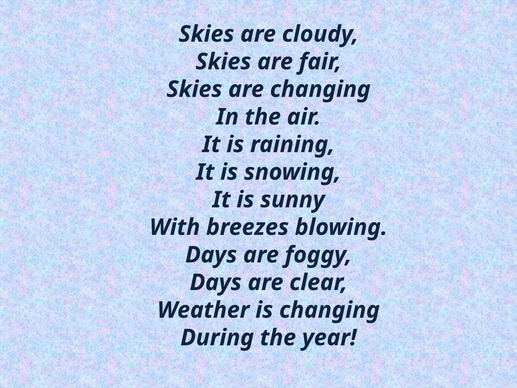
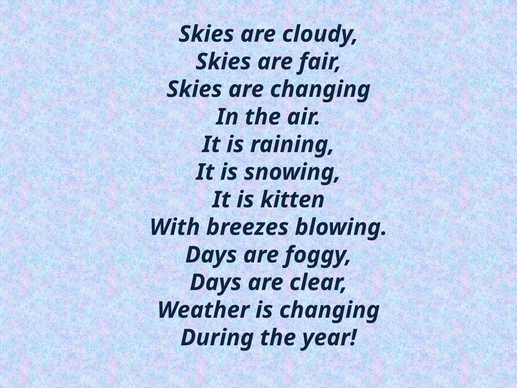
sunny: sunny -> kitten
